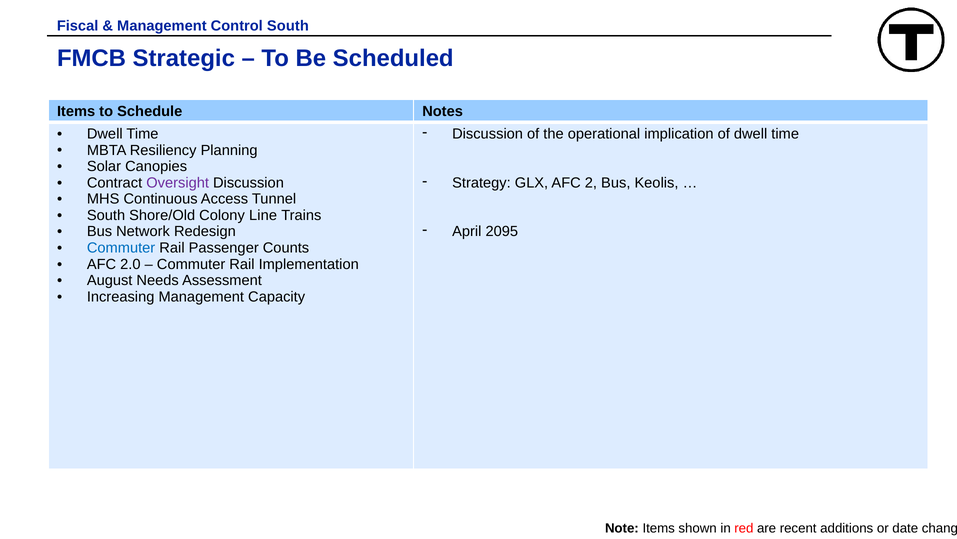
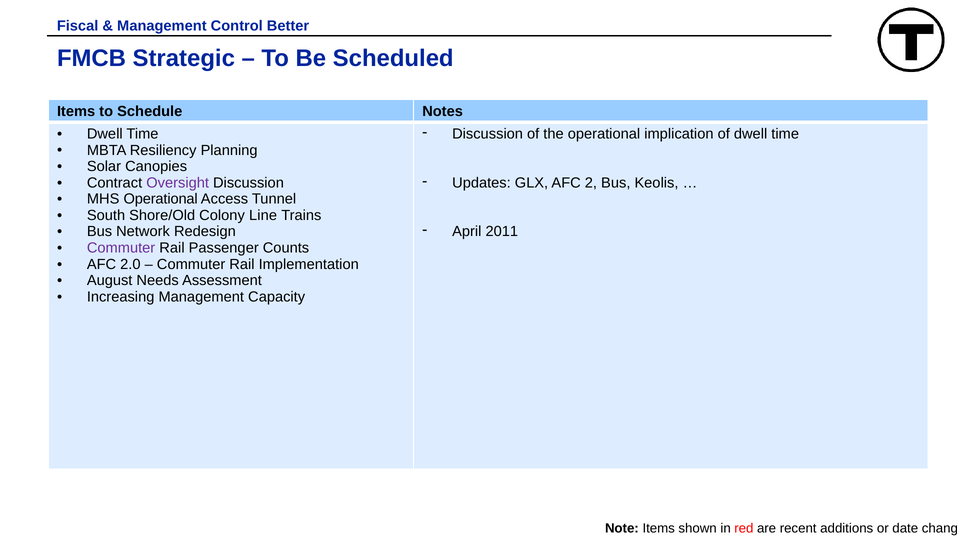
Control South: South -> Better
Strategy: Strategy -> Updates
MHS Continuous: Continuous -> Operational
2095: 2095 -> 2011
Commuter at (121, 248) colour: blue -> purple
